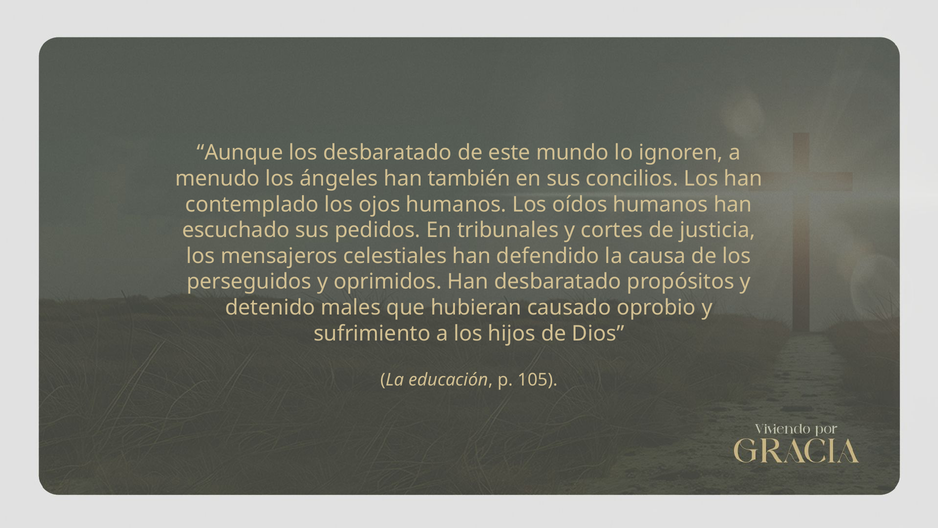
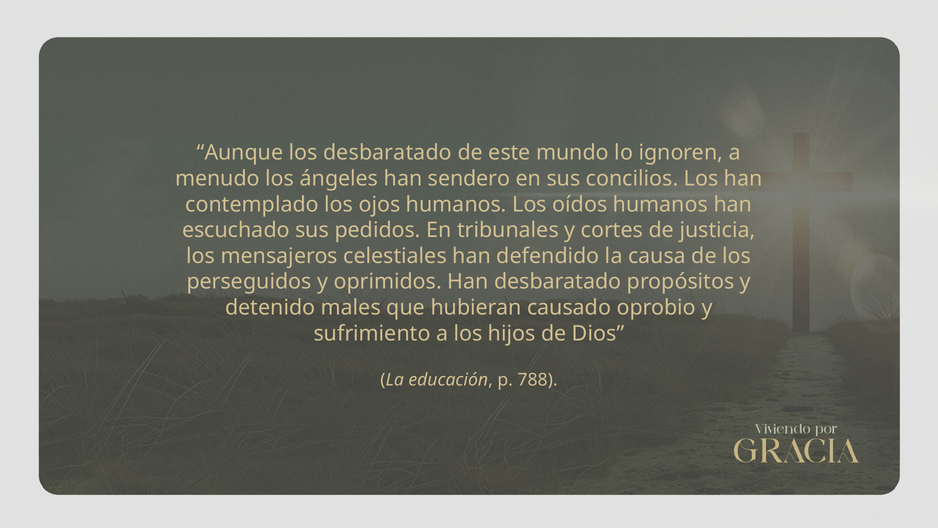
también: también -> sendero
105: 105 -> 788
